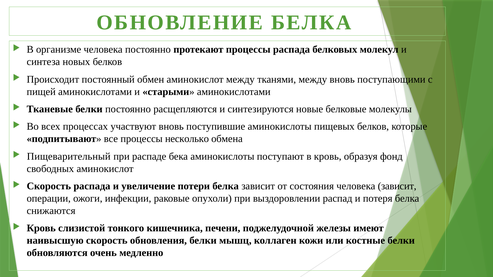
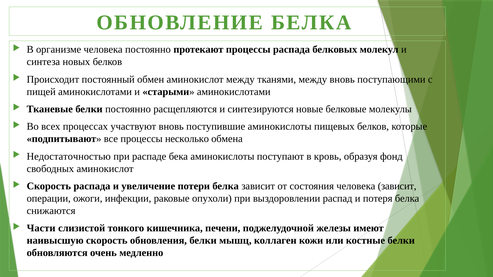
Пищеварительный: Пищеварительный -> Недостаточностью
Кровь at (41, 229): Кровь -> Части
